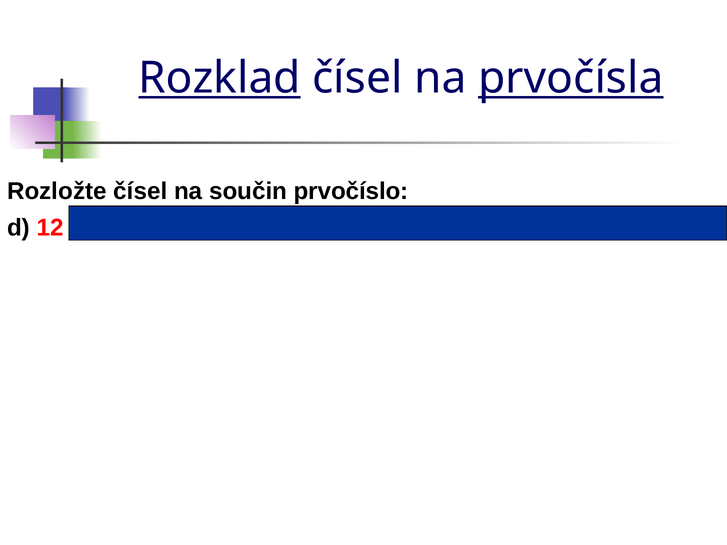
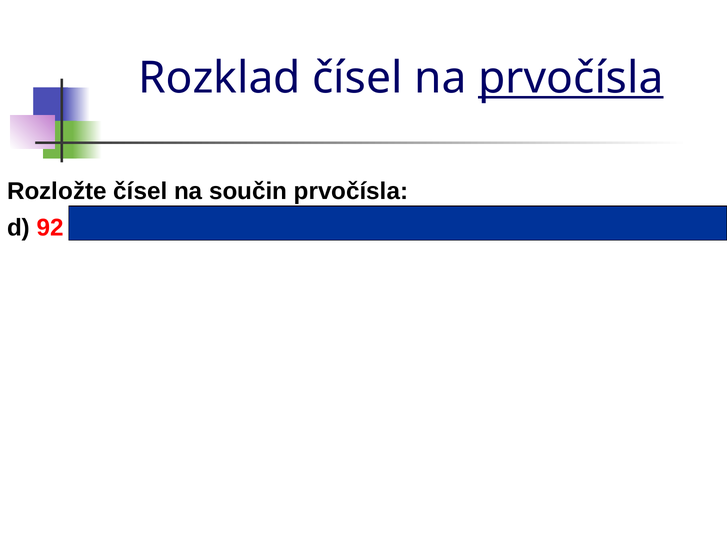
Rozklad underline: present -> none
součin prvočíslo: prvočíslo -> prvočísla
12: 12 -> 92
